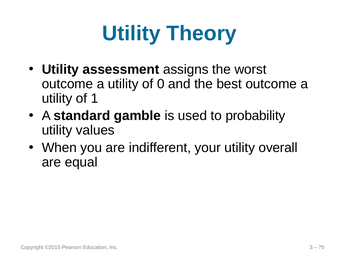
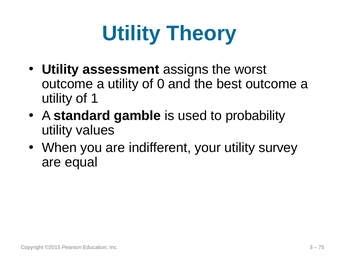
overall: overall -> survey
